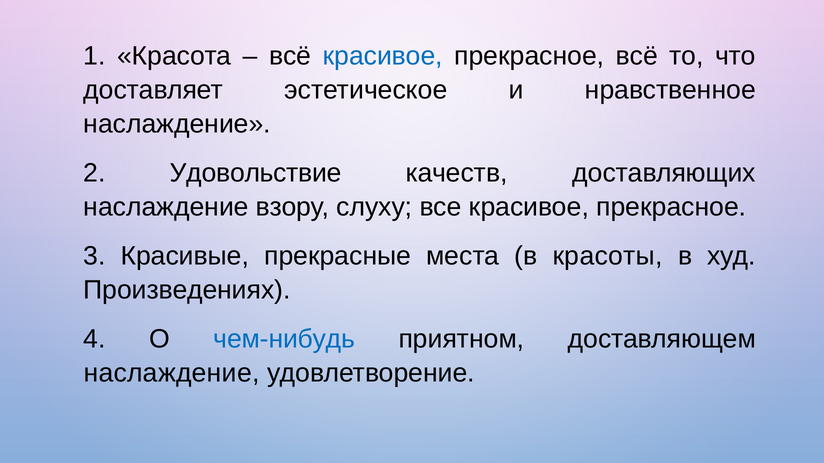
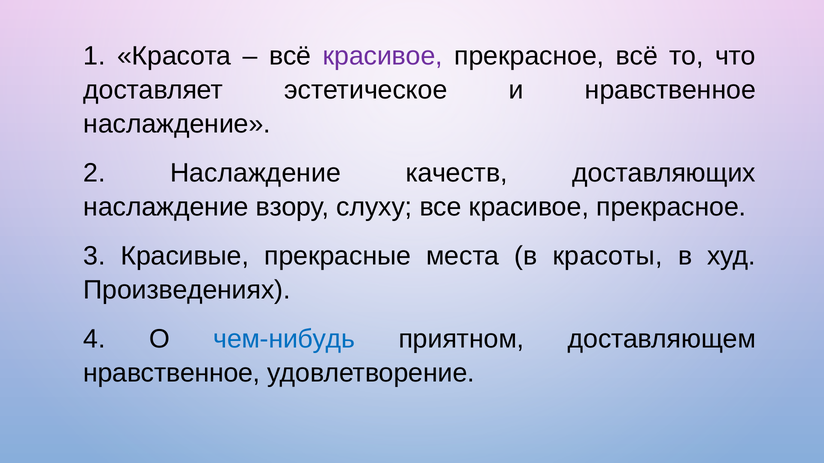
красивое at (383, 56) colour: blue -> purple
2 Удовольствие: Удовольствие -> Наслаждение
наслаждение at (172, 373): наслаждение -> нравственное
